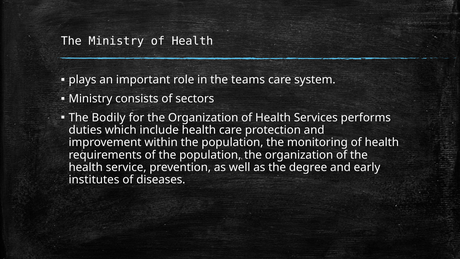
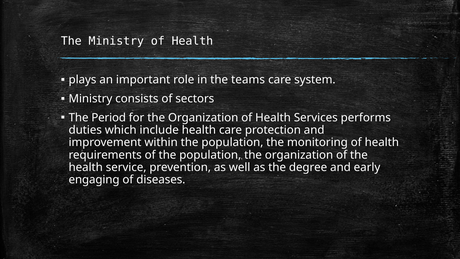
Bodily: Bodily -> Period
institutes: institutes -> engaging
